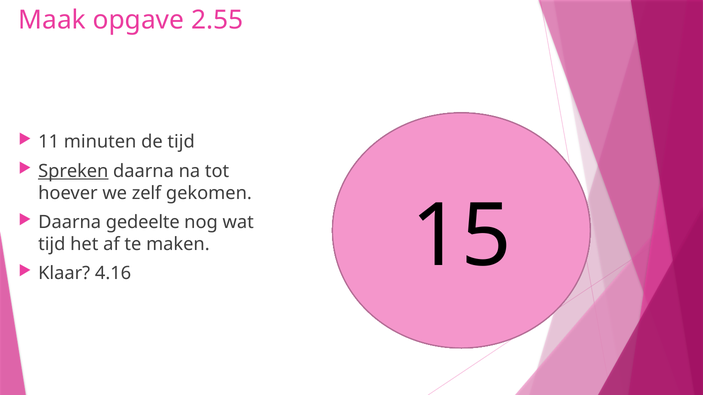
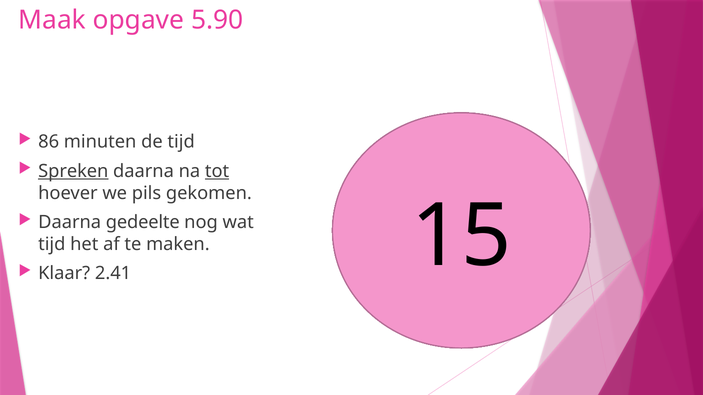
2.55: 2.55 -> 5.90
11 at (49, 142): 11 -> 86
tot underline: none -> present
zelf: zelf -> pils
4.16: 4.16 -> 2.41
